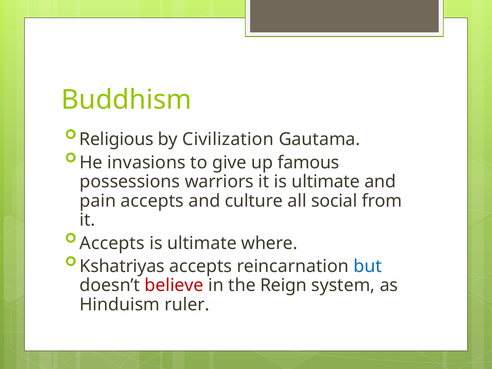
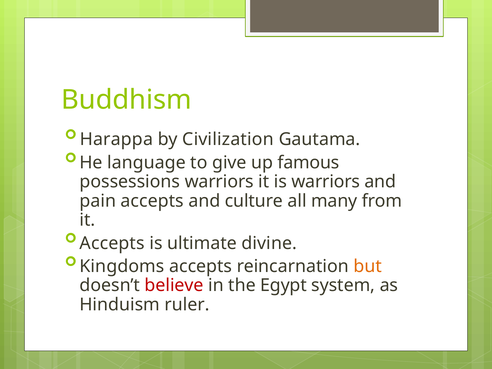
Religious: Religious -> Harappa
invasions: invasions -> language
it is ultimate: ultimate -> warriors
social: social -> many
where: where -> divine
Kshatriyas: Kshatriyas -> Kingdoms
but colour: blue -> orange
Reign: Reign -> Egypt
